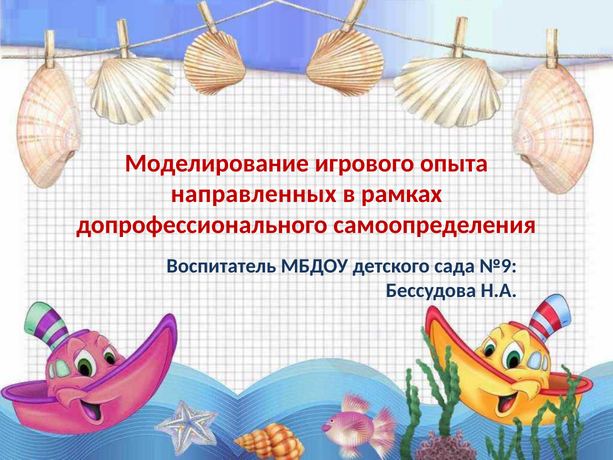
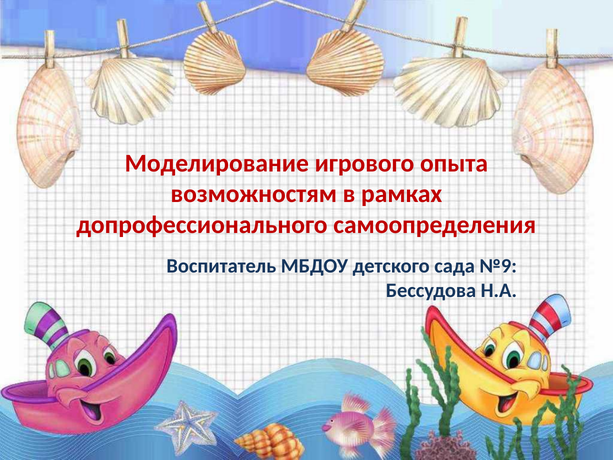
направленных: направленных -> возможностям
